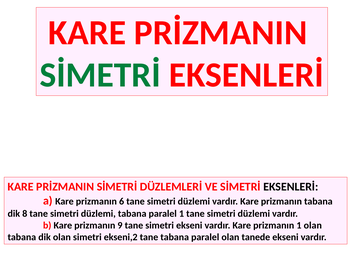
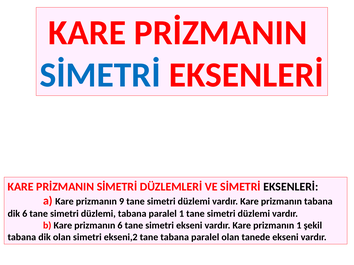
SİMETRİ at (100, 75) colour: green -> blue
6: 6 -> 9
dik 8: 8 -> 6
prizmanın 9: 9 -> 6
1 olan: olan -> şekil
